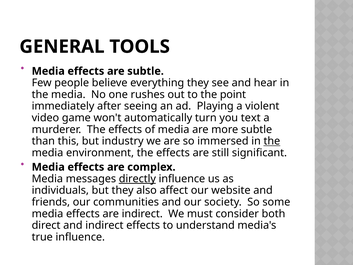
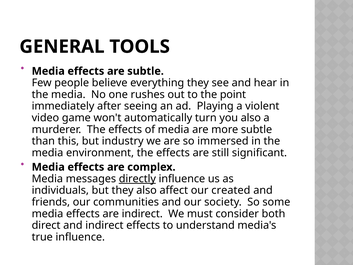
you text: text -> also
the at (272, 141) underline: present -> none
website: website -> created
